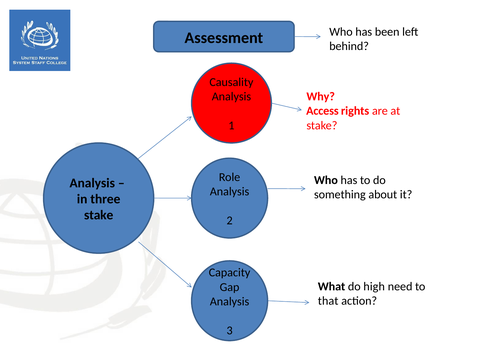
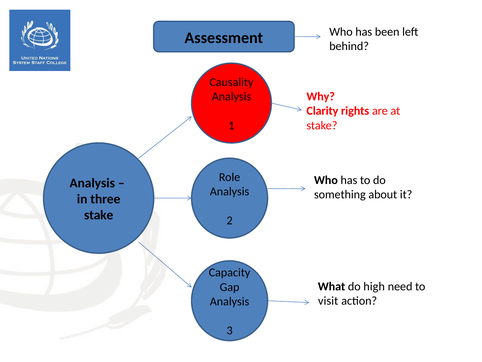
Access: Access -> Clarity
that: that -> visit
